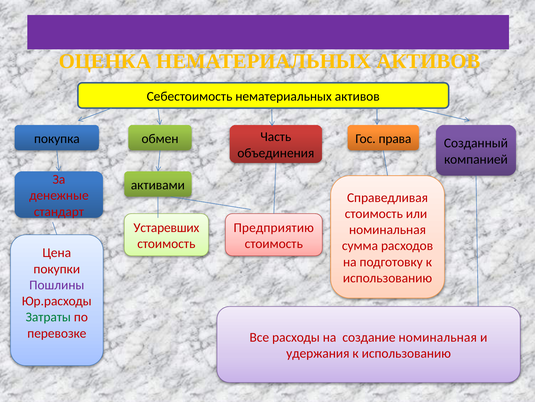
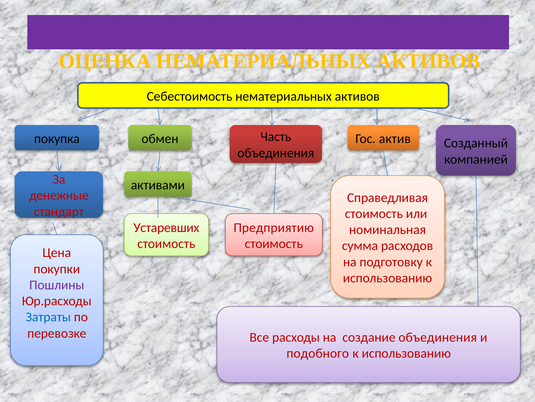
права: права -> актив
Затраты colour: green -> blue
создание номинальная: номинальная -> объединения
удержания: удержания -> подобного
